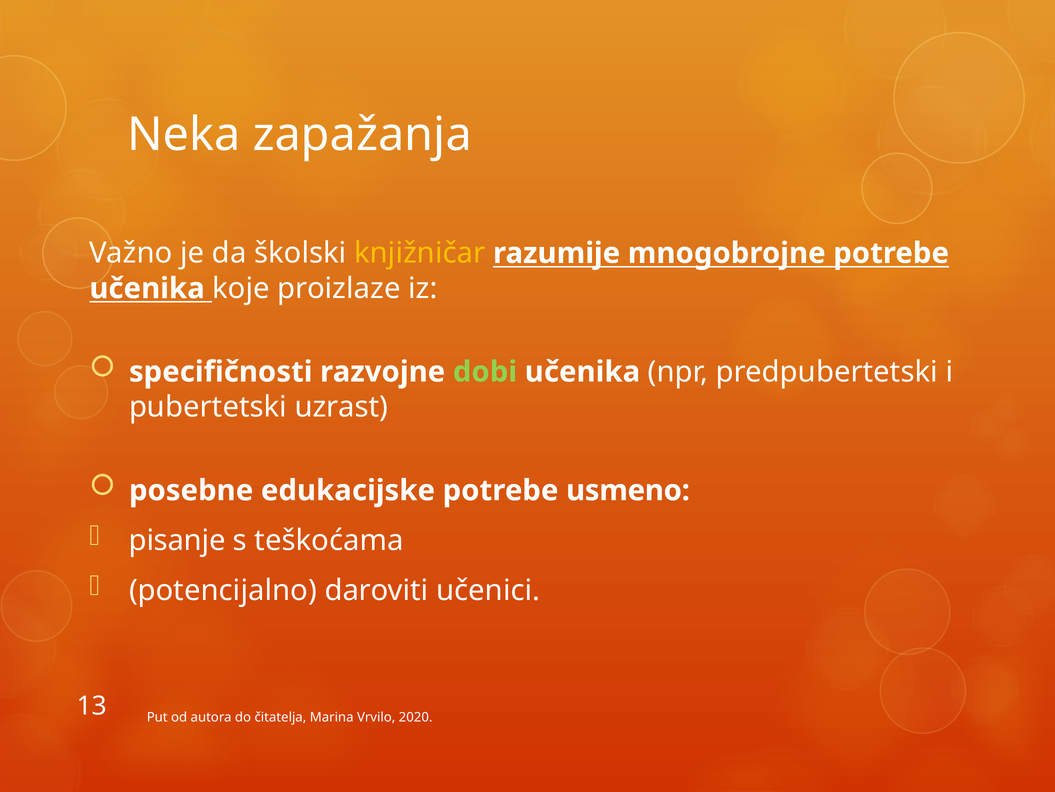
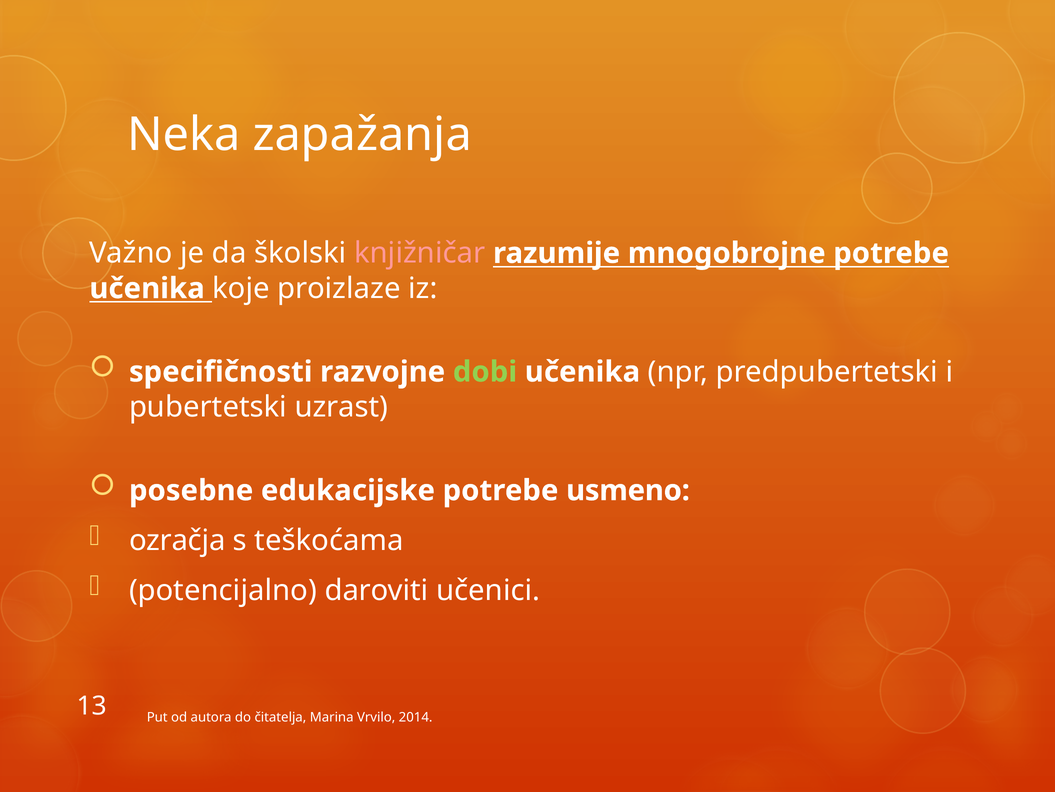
knjižničar colour: yellow -> pink
pisanje: pisanje -> ozračja
2020: 2020 -> 2014
